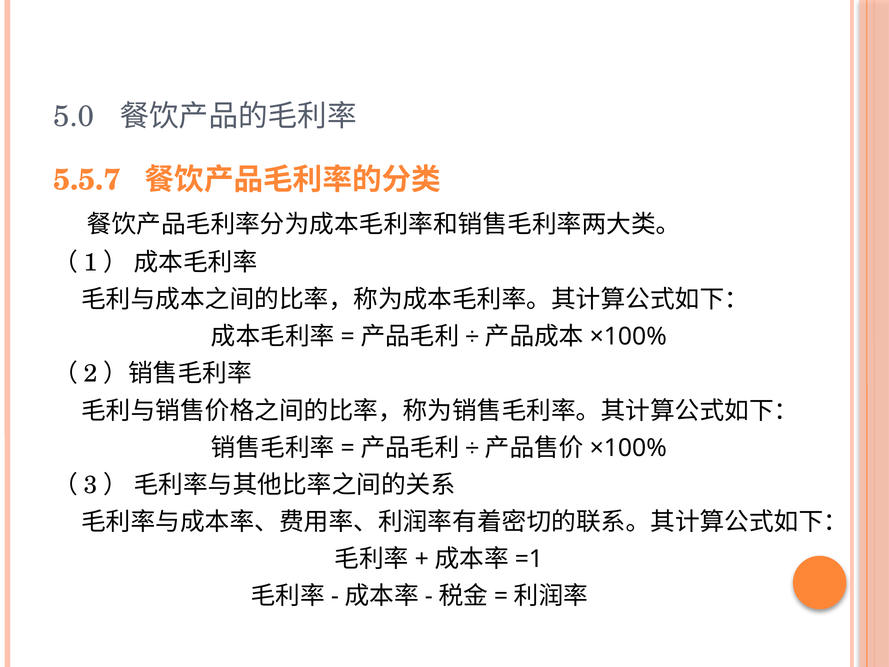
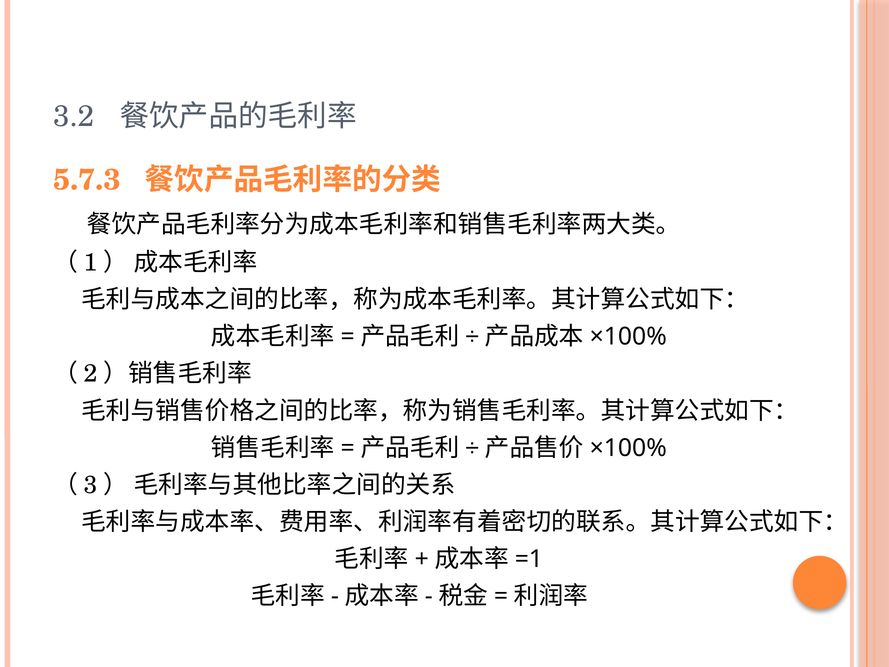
5.0: 5.0 -> 3.2
5.5.7: 5.5.7 -> 5.7.3
